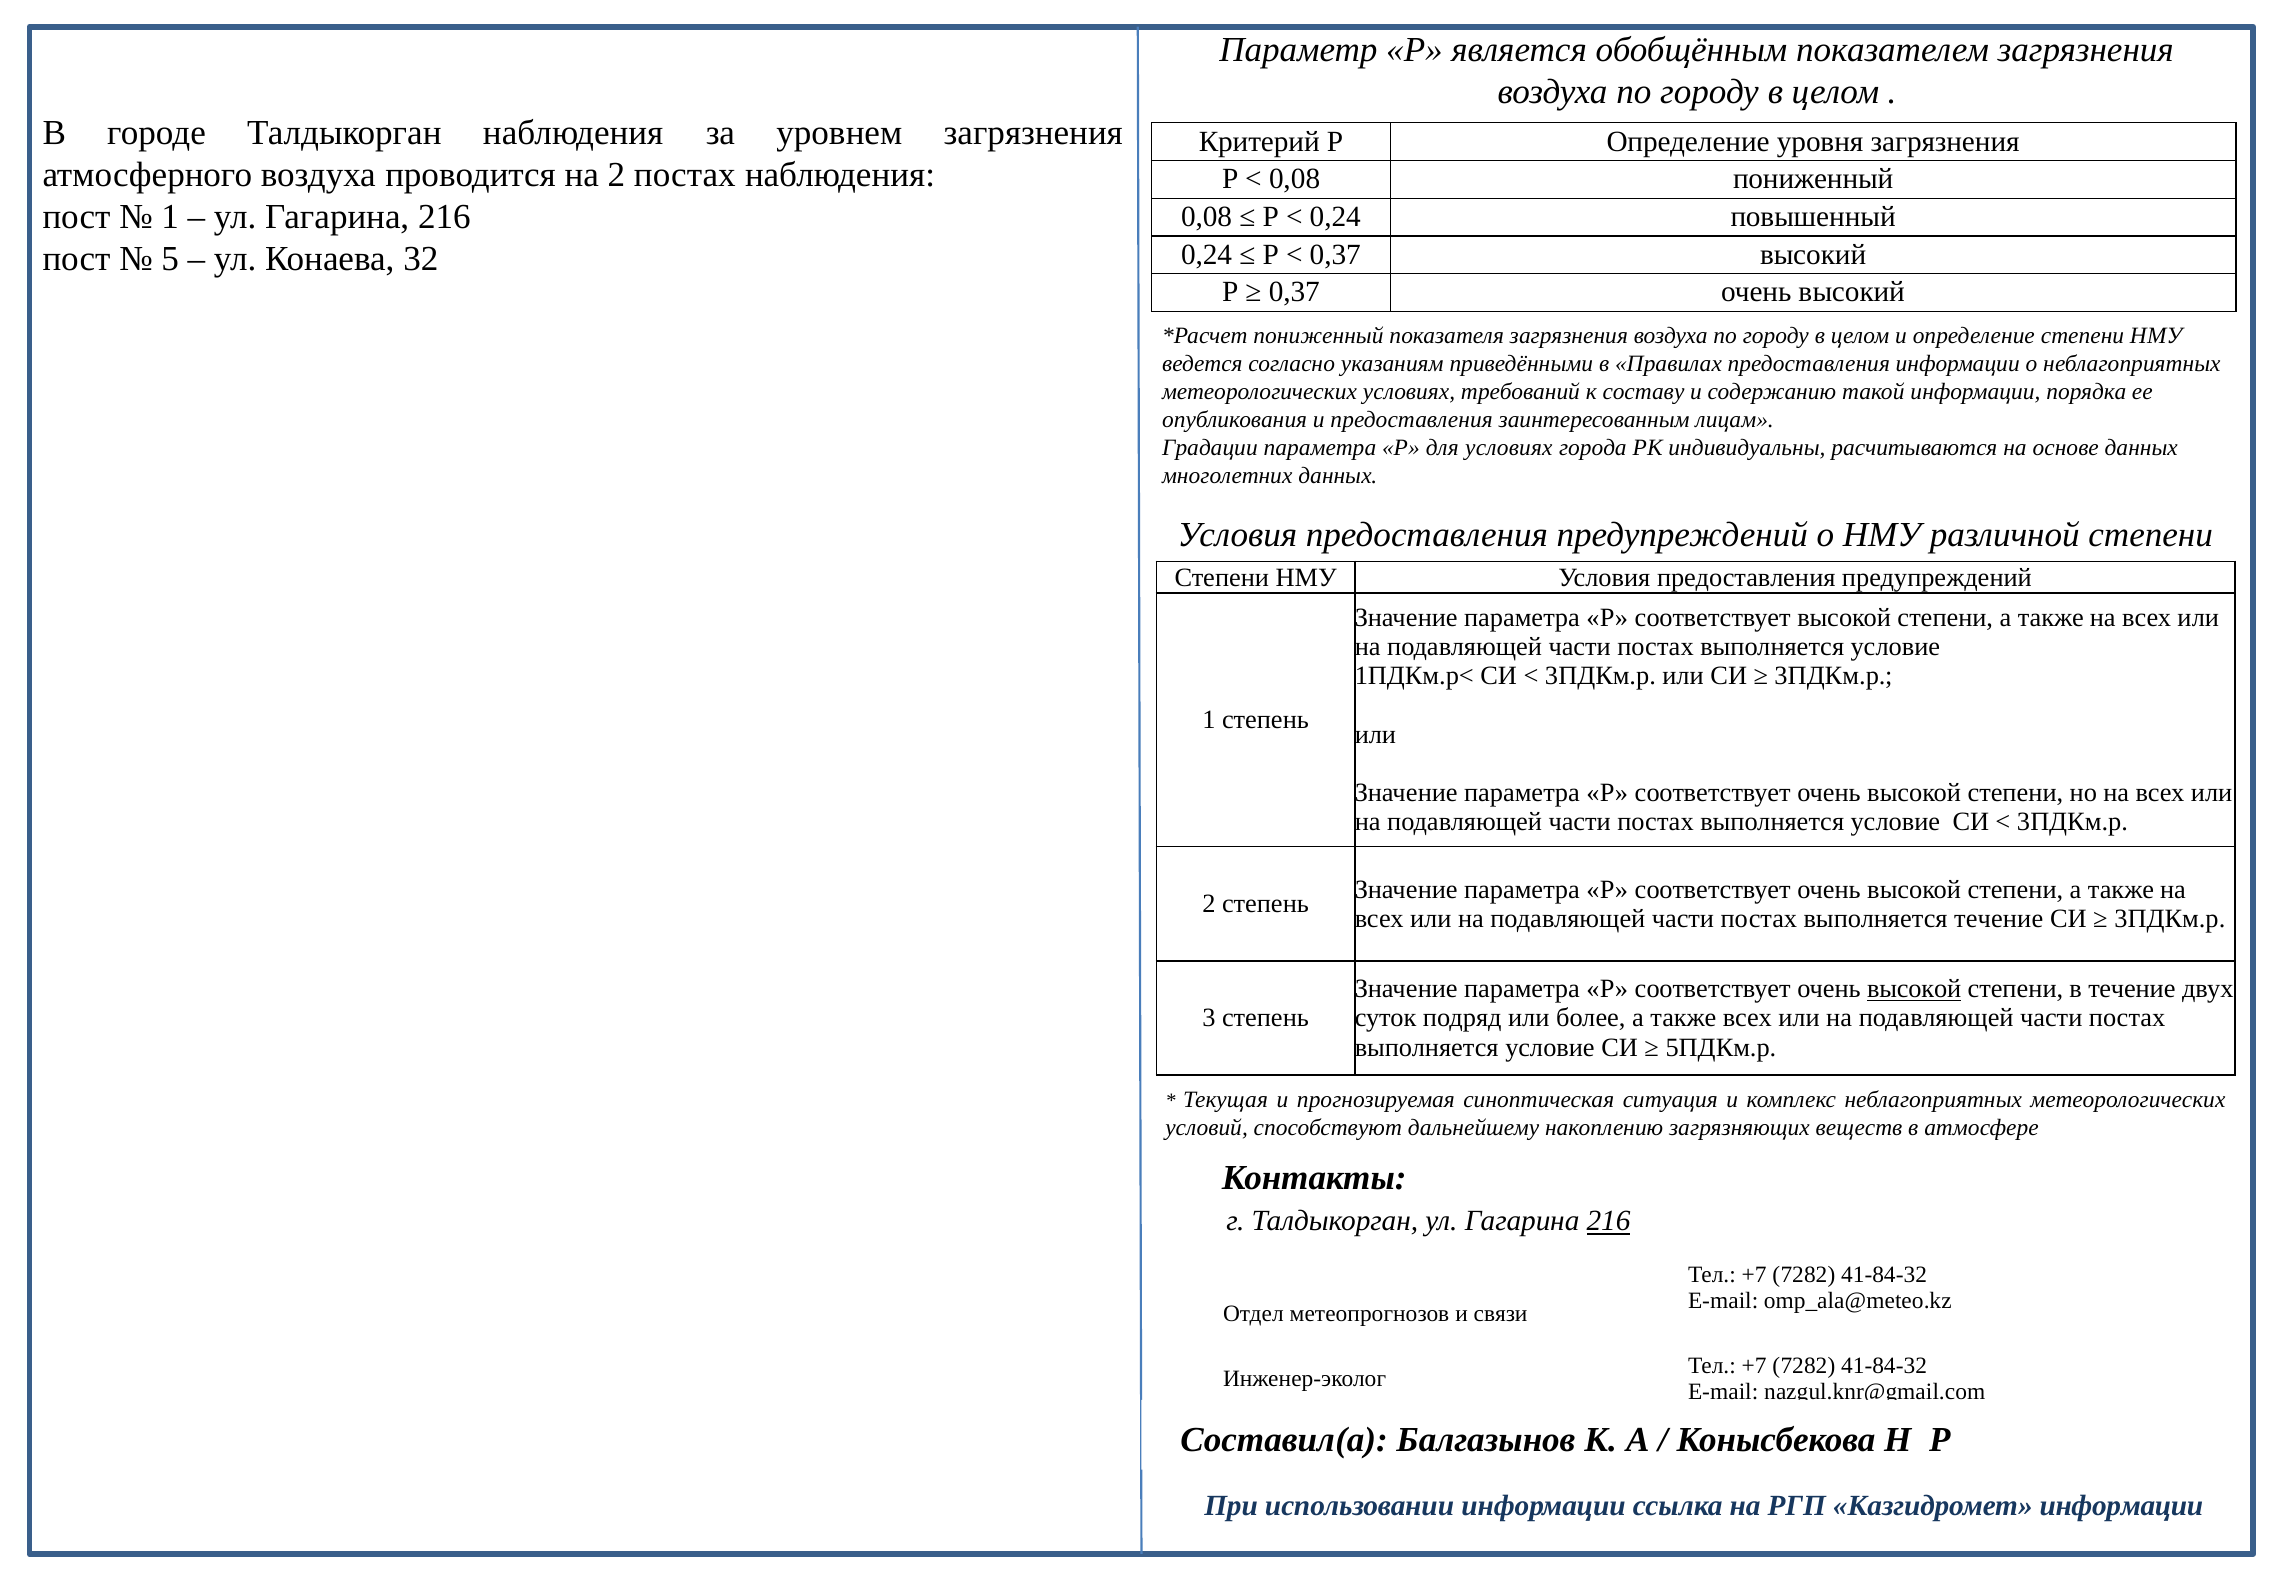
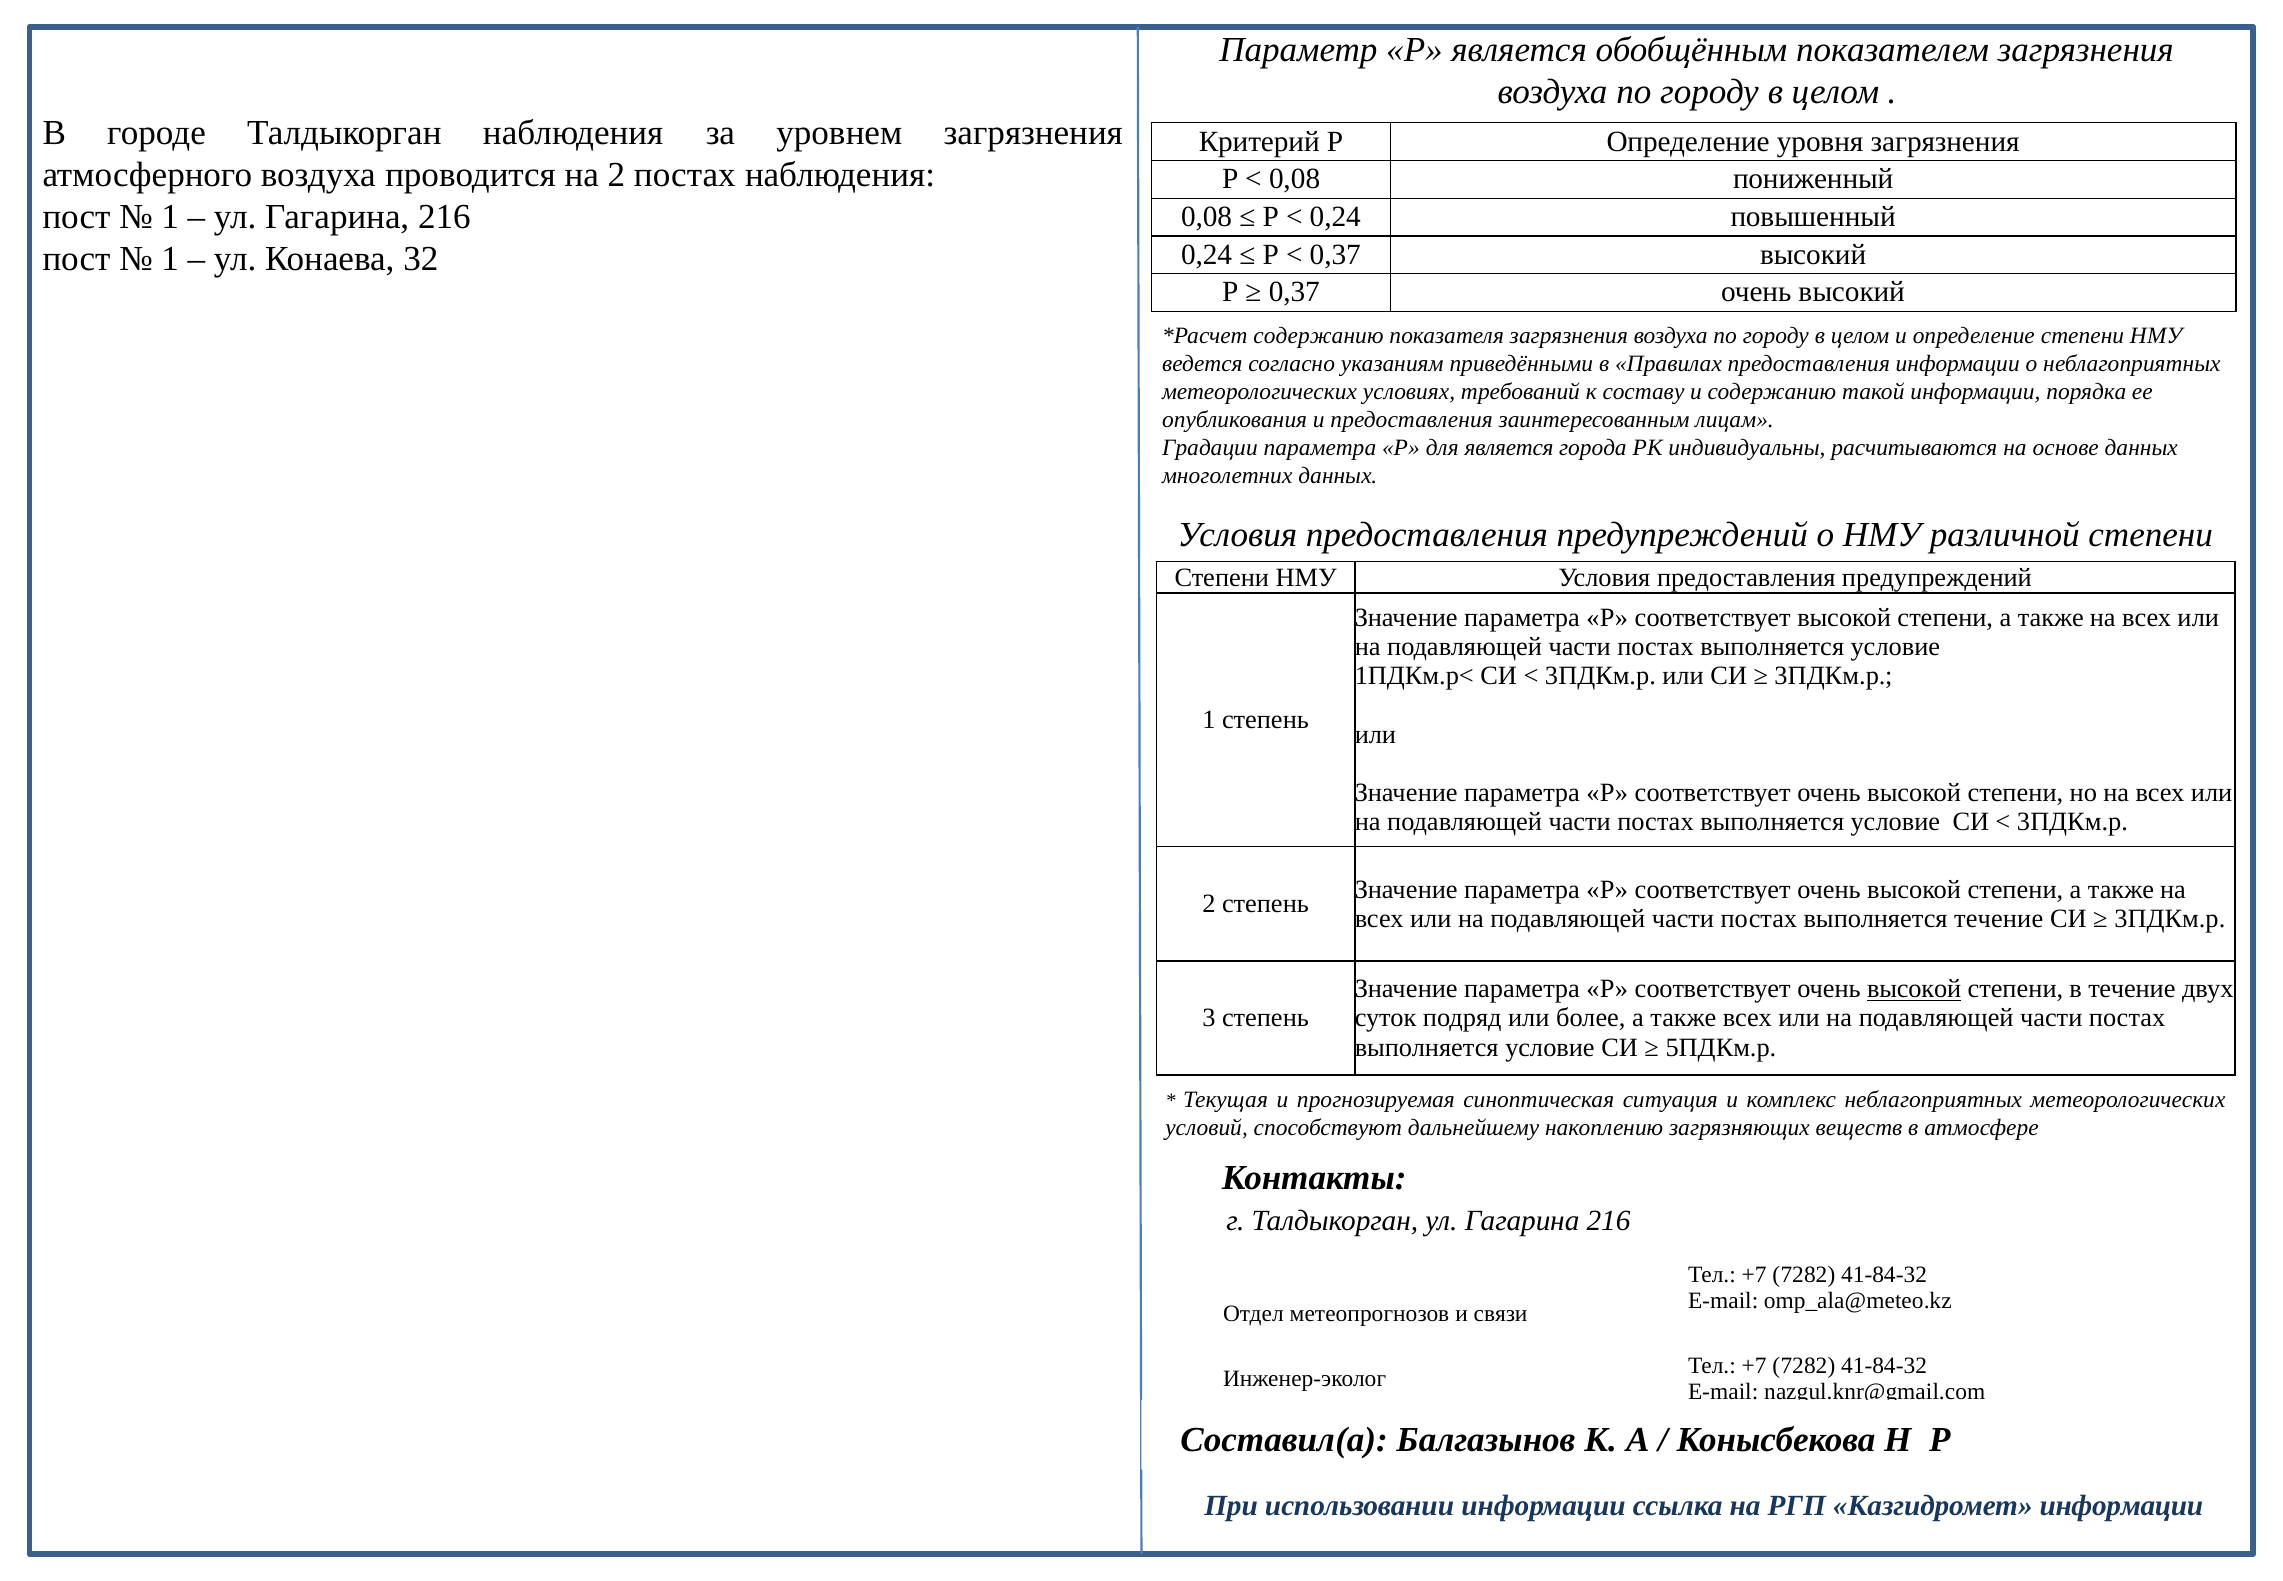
5 at (170, 259): 5 -> 1
пониженный at (1318, 335): пониженный -> содержанию
для условиях: условиях -> является
216 at (1609, 1221) underline: present -> none
